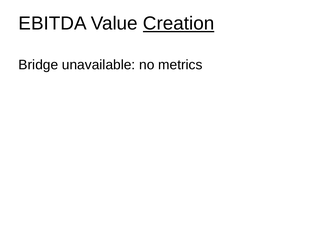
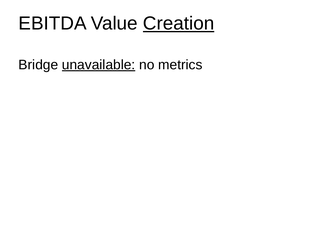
unavailable underline: none -> present
